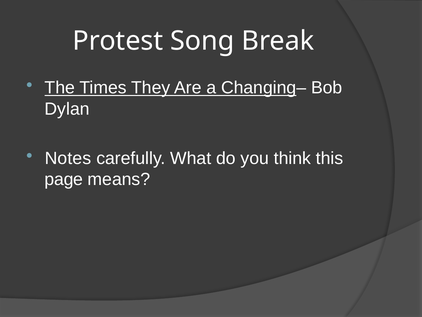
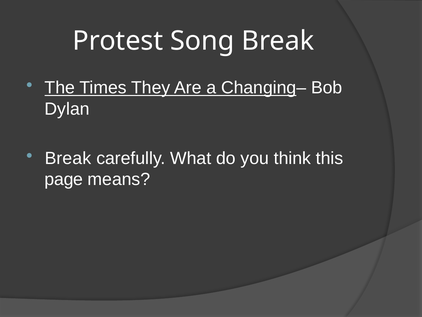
Notes at (68, 158): Notes -> Break
